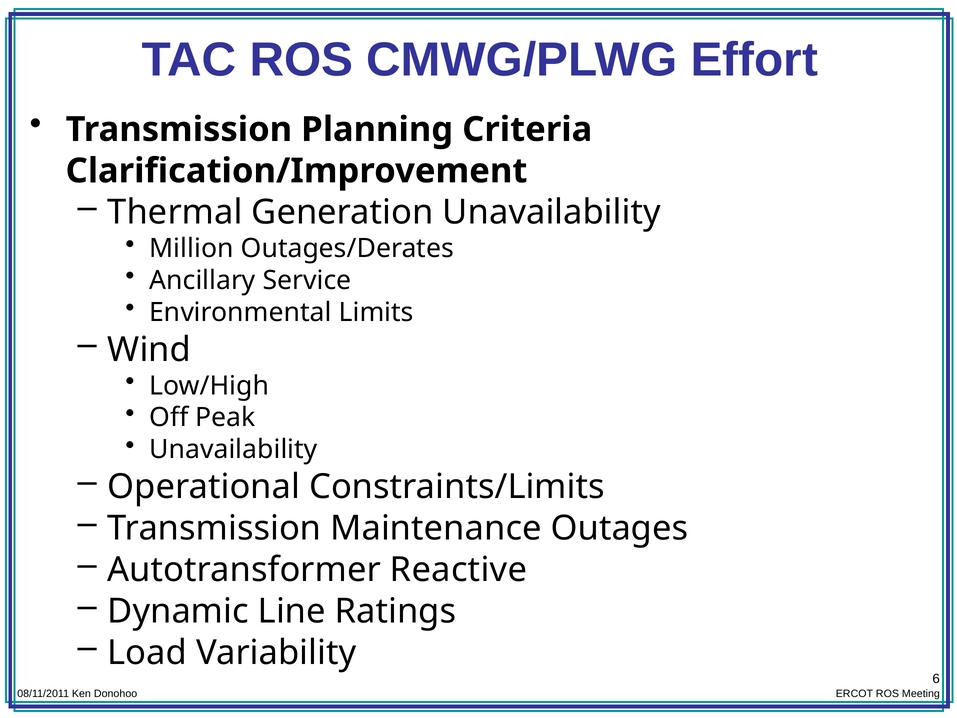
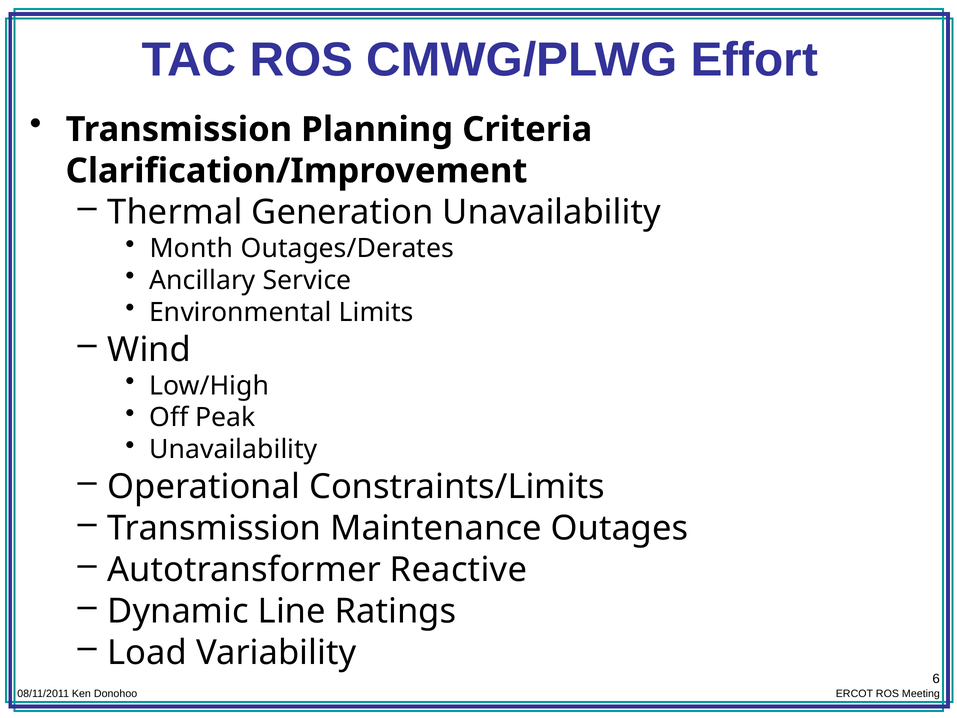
Million: Million -> Month
